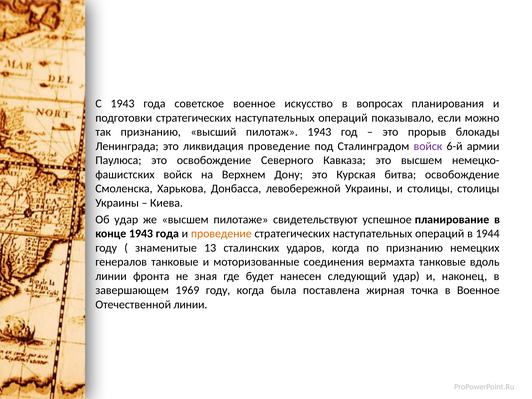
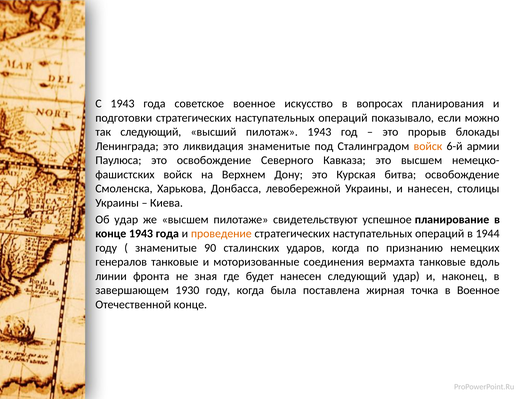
так признанию: признанию -> следующий
ликвидация проведение: проведение -> знаменитые
войск at (428, 146) colour: purple -> orange
и столицы: столицы -> нанесен
13: 13 -> 90
1969: 1969 -> 1930
Отечественной линии: линии -> конце
